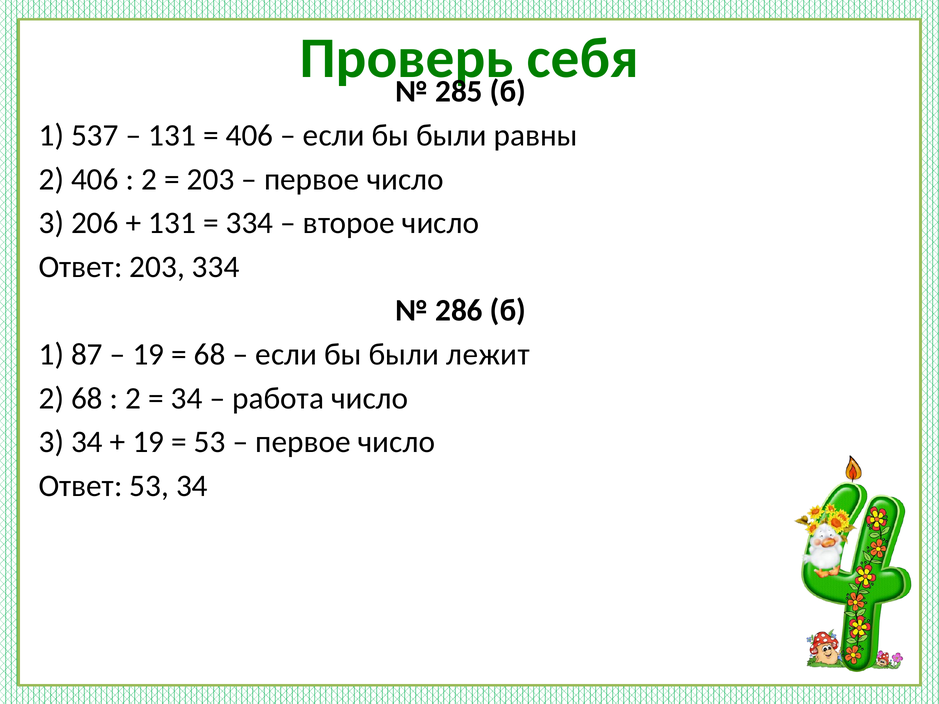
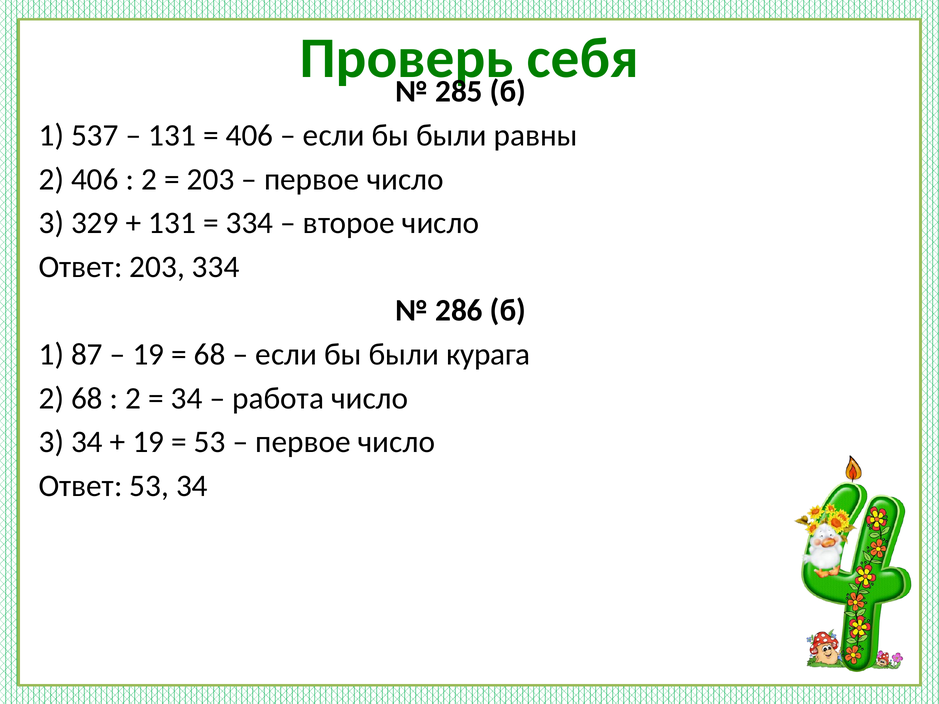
206: 206 -> 329
лежит: лежит -> курага
